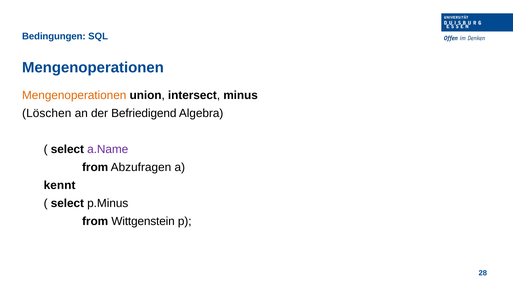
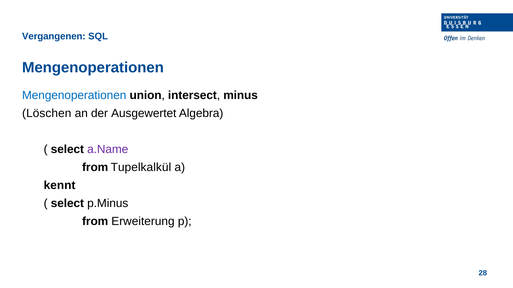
Bedingungen: Bedingungen -> Vergangenen
Mengenoperationen at (74, 96) colour: orange -> blue
Befriedigend: Befriedigend -> Ausgewertet
Abzufragen: Abzufragen -> Tupelkalkül
Wittgenstein: Wittgenstein -> Erweiterung
